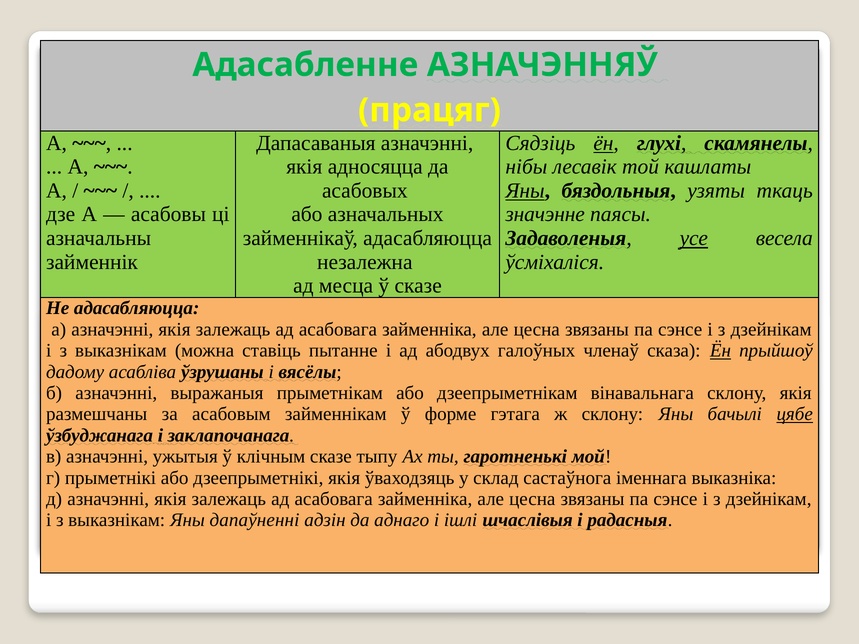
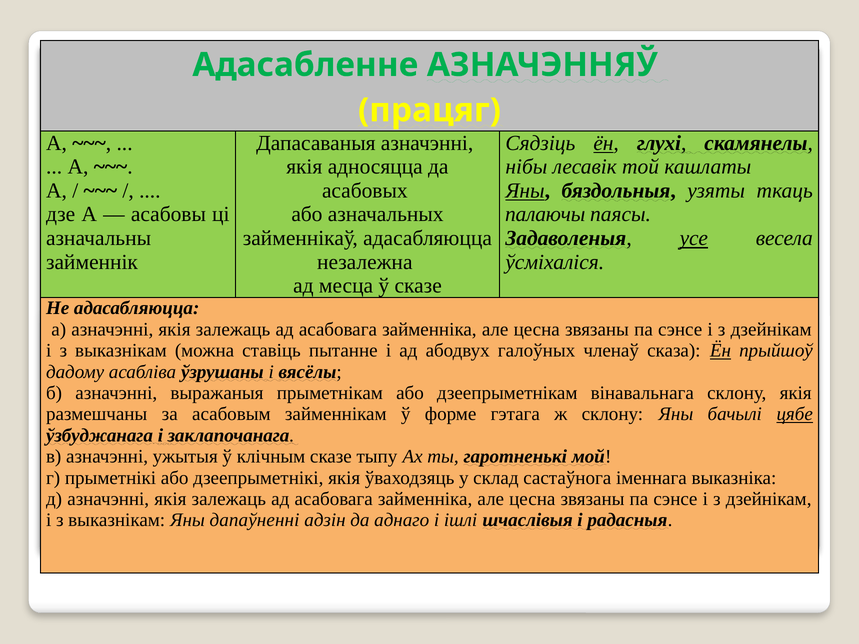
значэнне: значэнне -> палаючы
